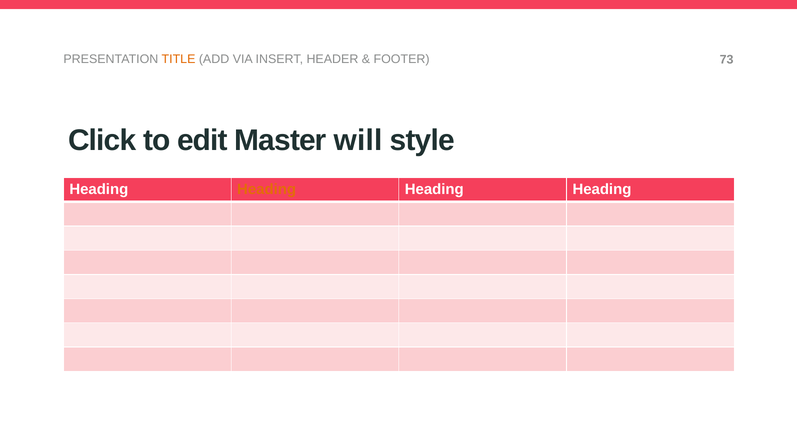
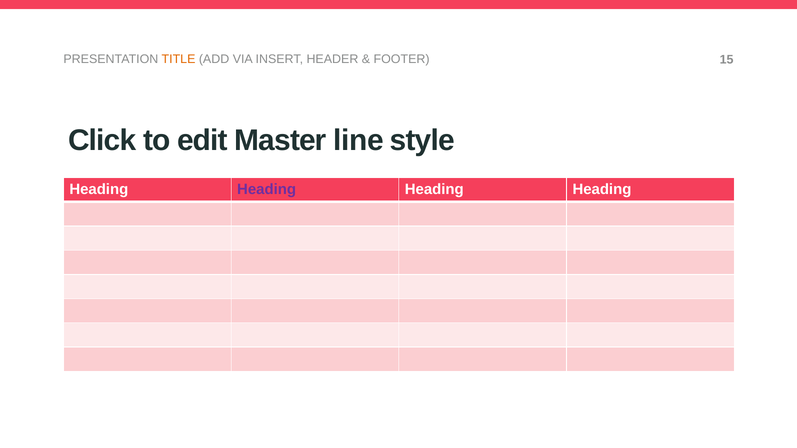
73: 73 -> 15
will: will -> line
Heading at (267, 189) colour: orange -> purple
